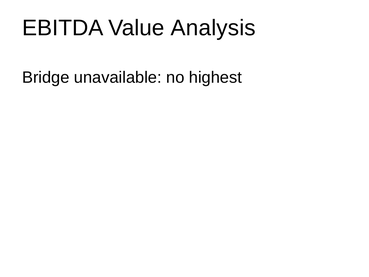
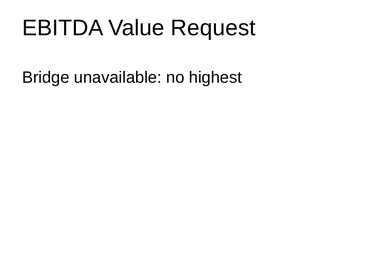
Analysis: Analysis -> Request
